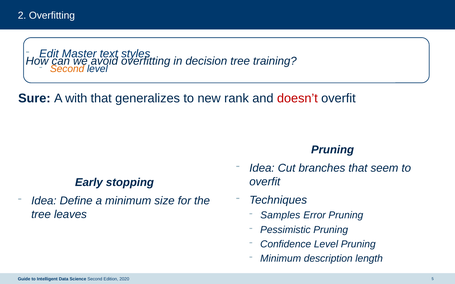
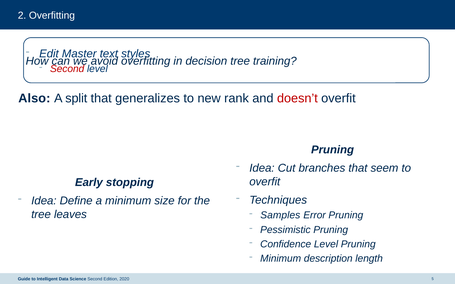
Second at (67, 69) colour: orange -> red
Sure: Sure -> Also
with: with -> split
